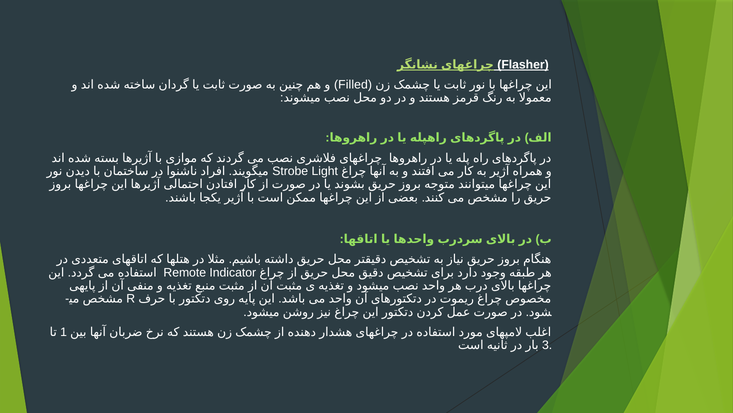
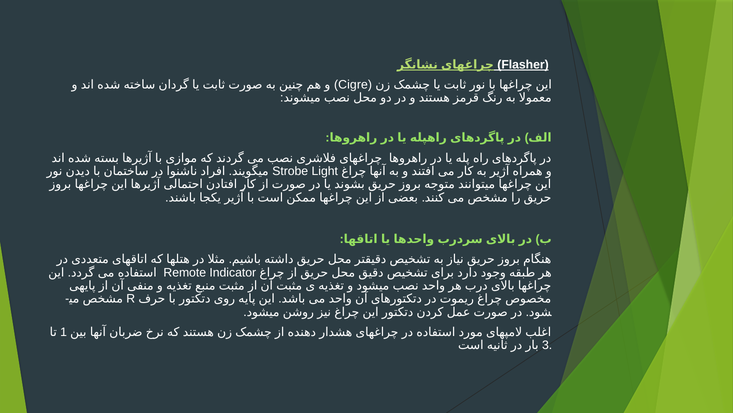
Filled: Filled -> Cigre
